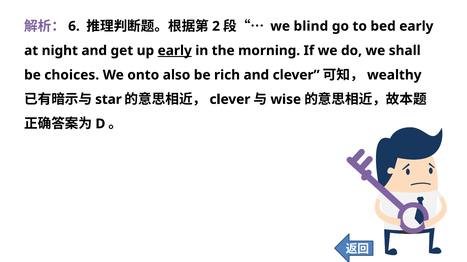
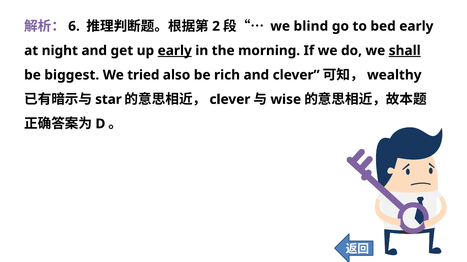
shall underline: none -> present
choices: choices -> biggest
onto: onto -> tried
